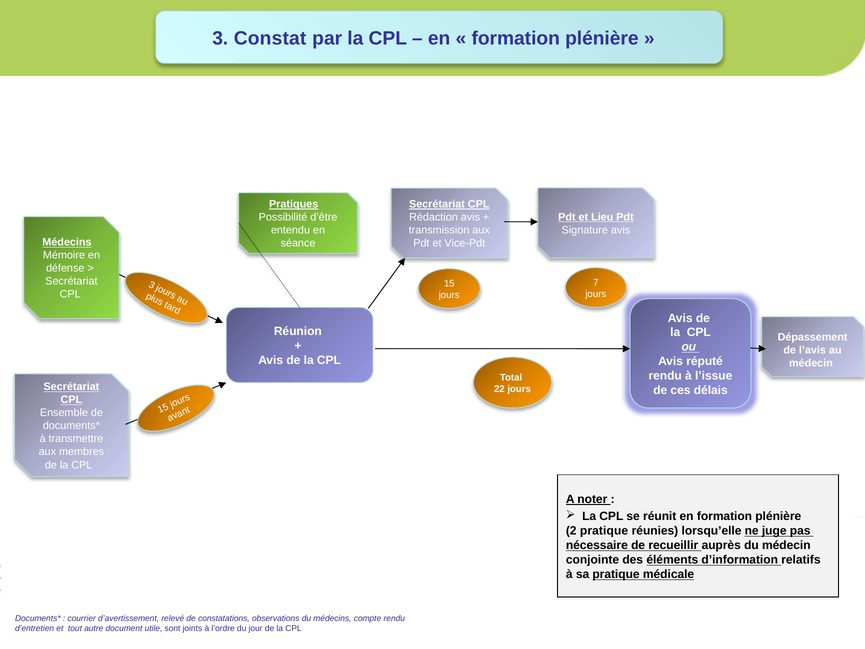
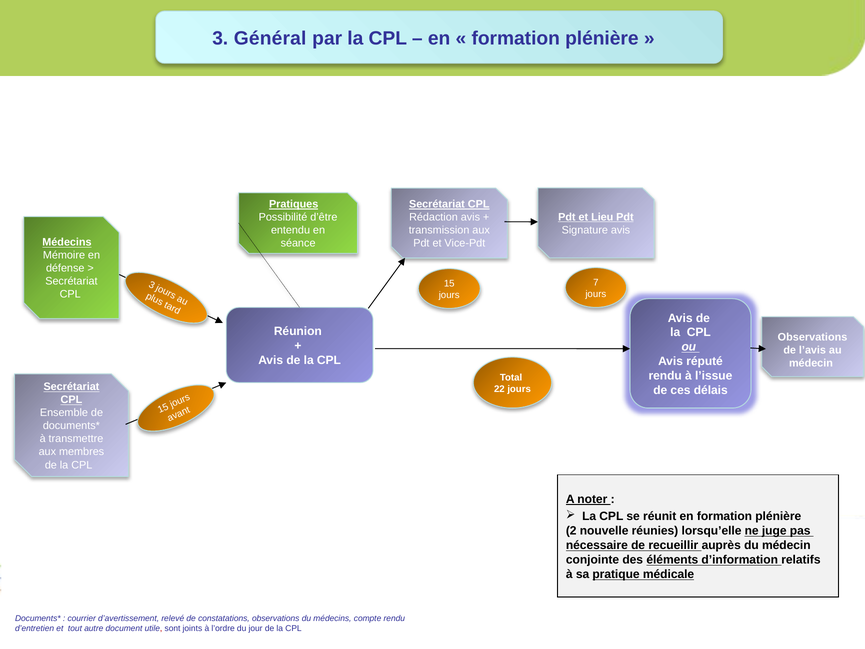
Constat: Constat -> Général
Dépassement at (813, 337): Dépassement -> Observations
2 pratique: pratique -> nouvelle
